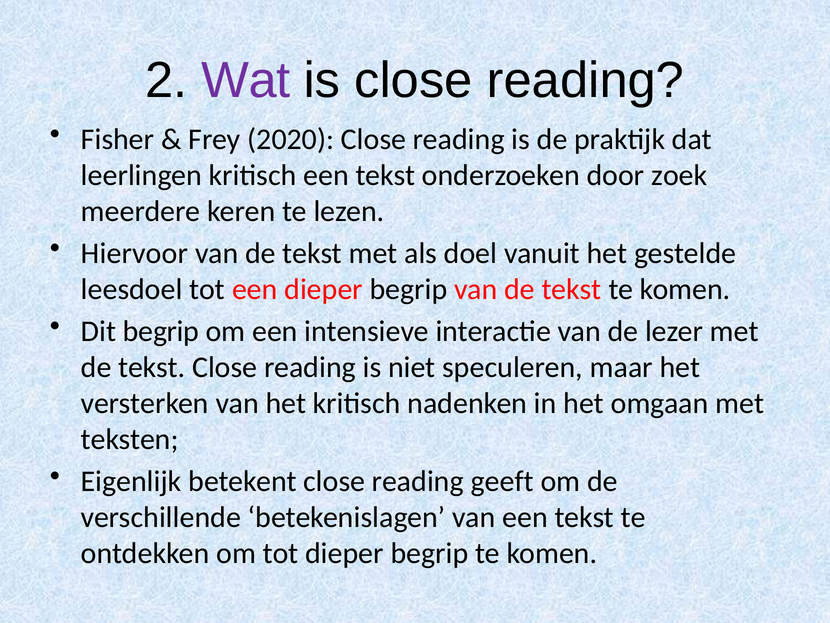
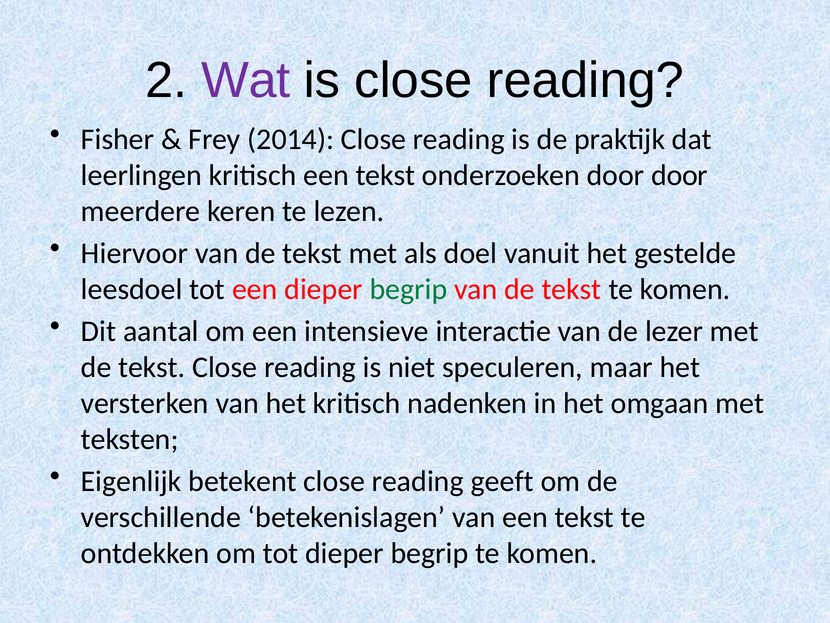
2020: 2020 -> 2014
door zoek: zoek -> door
begrip at (409, 289) colour: black -> green
Dit begrip: begrip -> aantal
